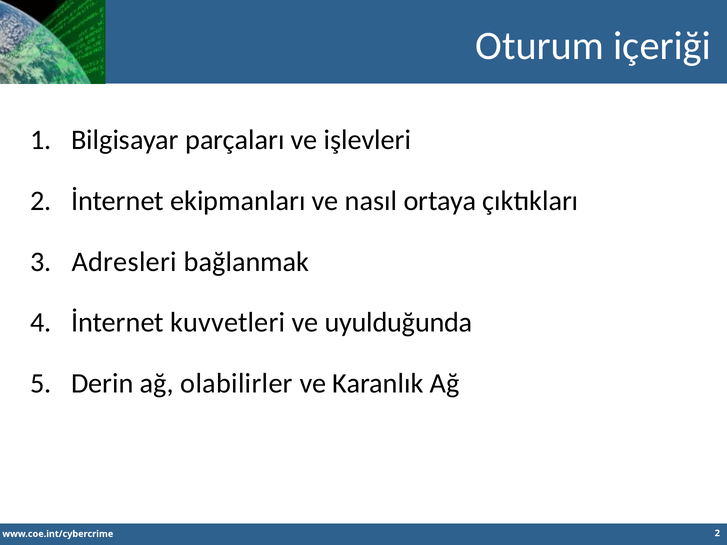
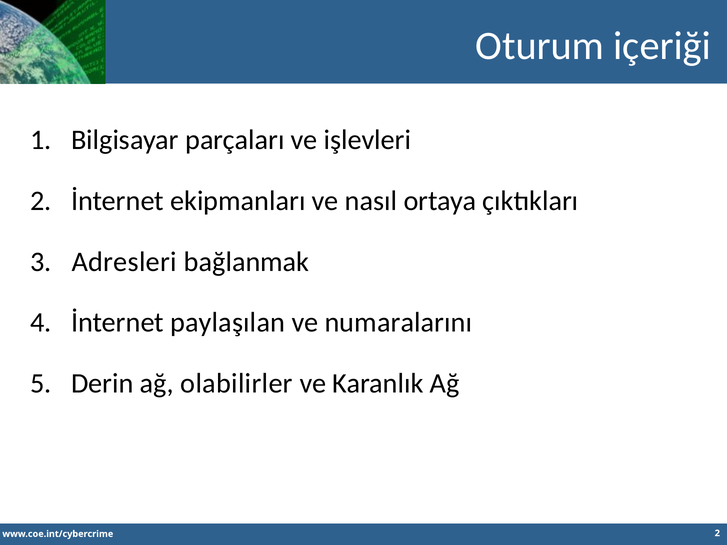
kuvvetleri: kuvvetleri -> paylaşılan
uyulduğunda: uyulduğunda -> numaralarını
